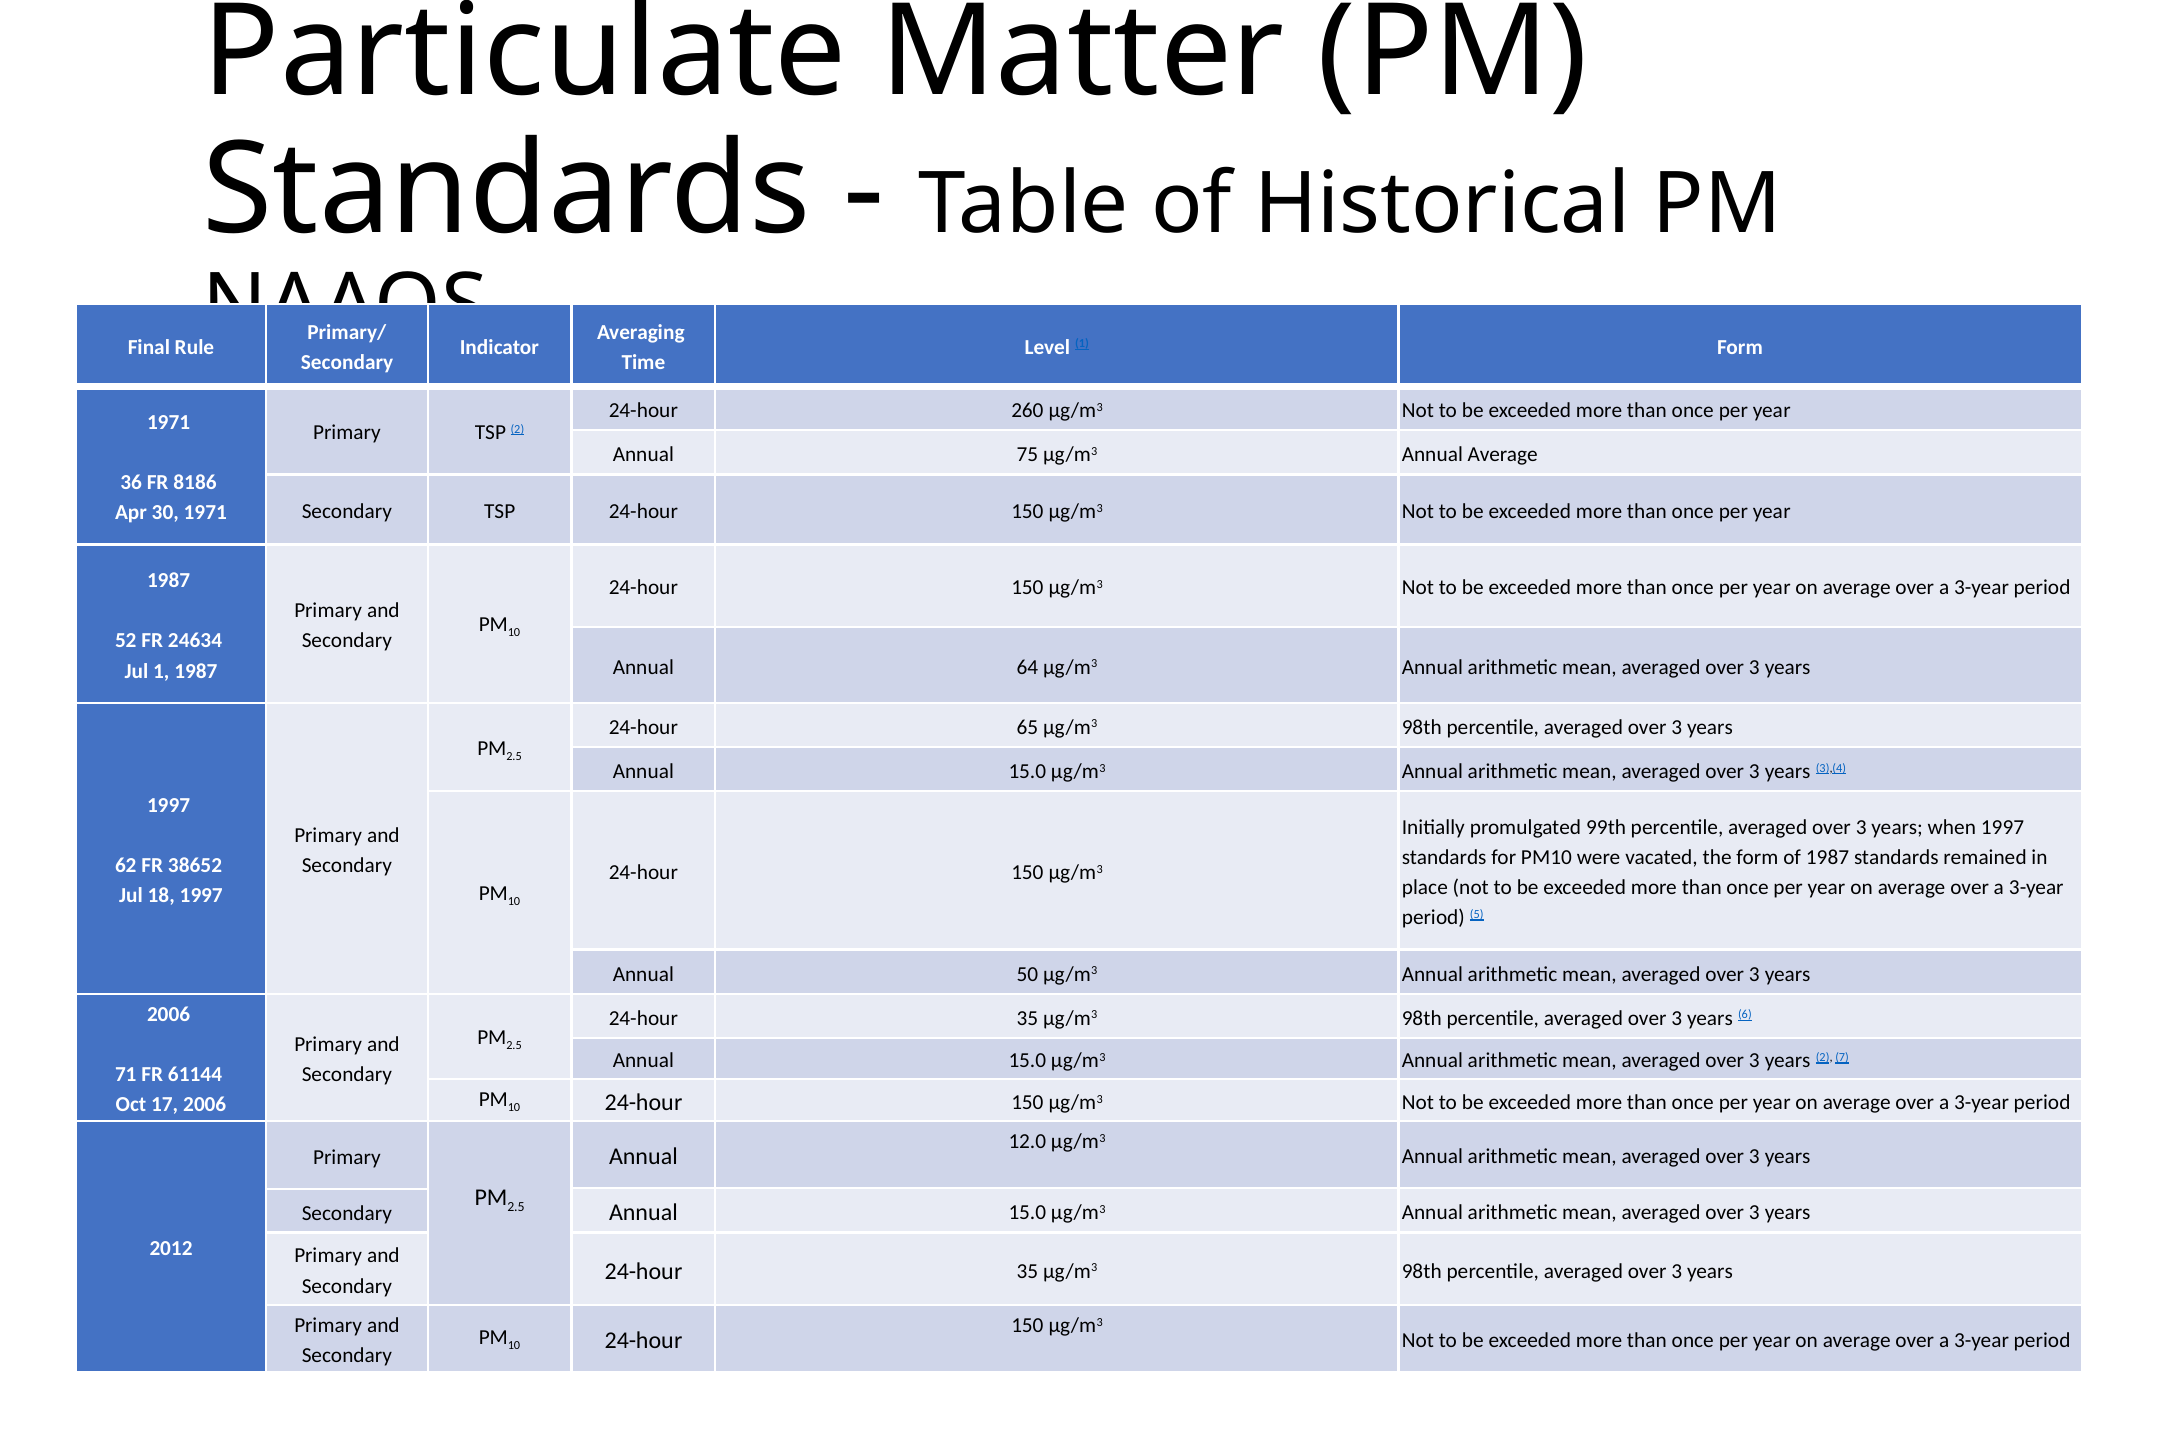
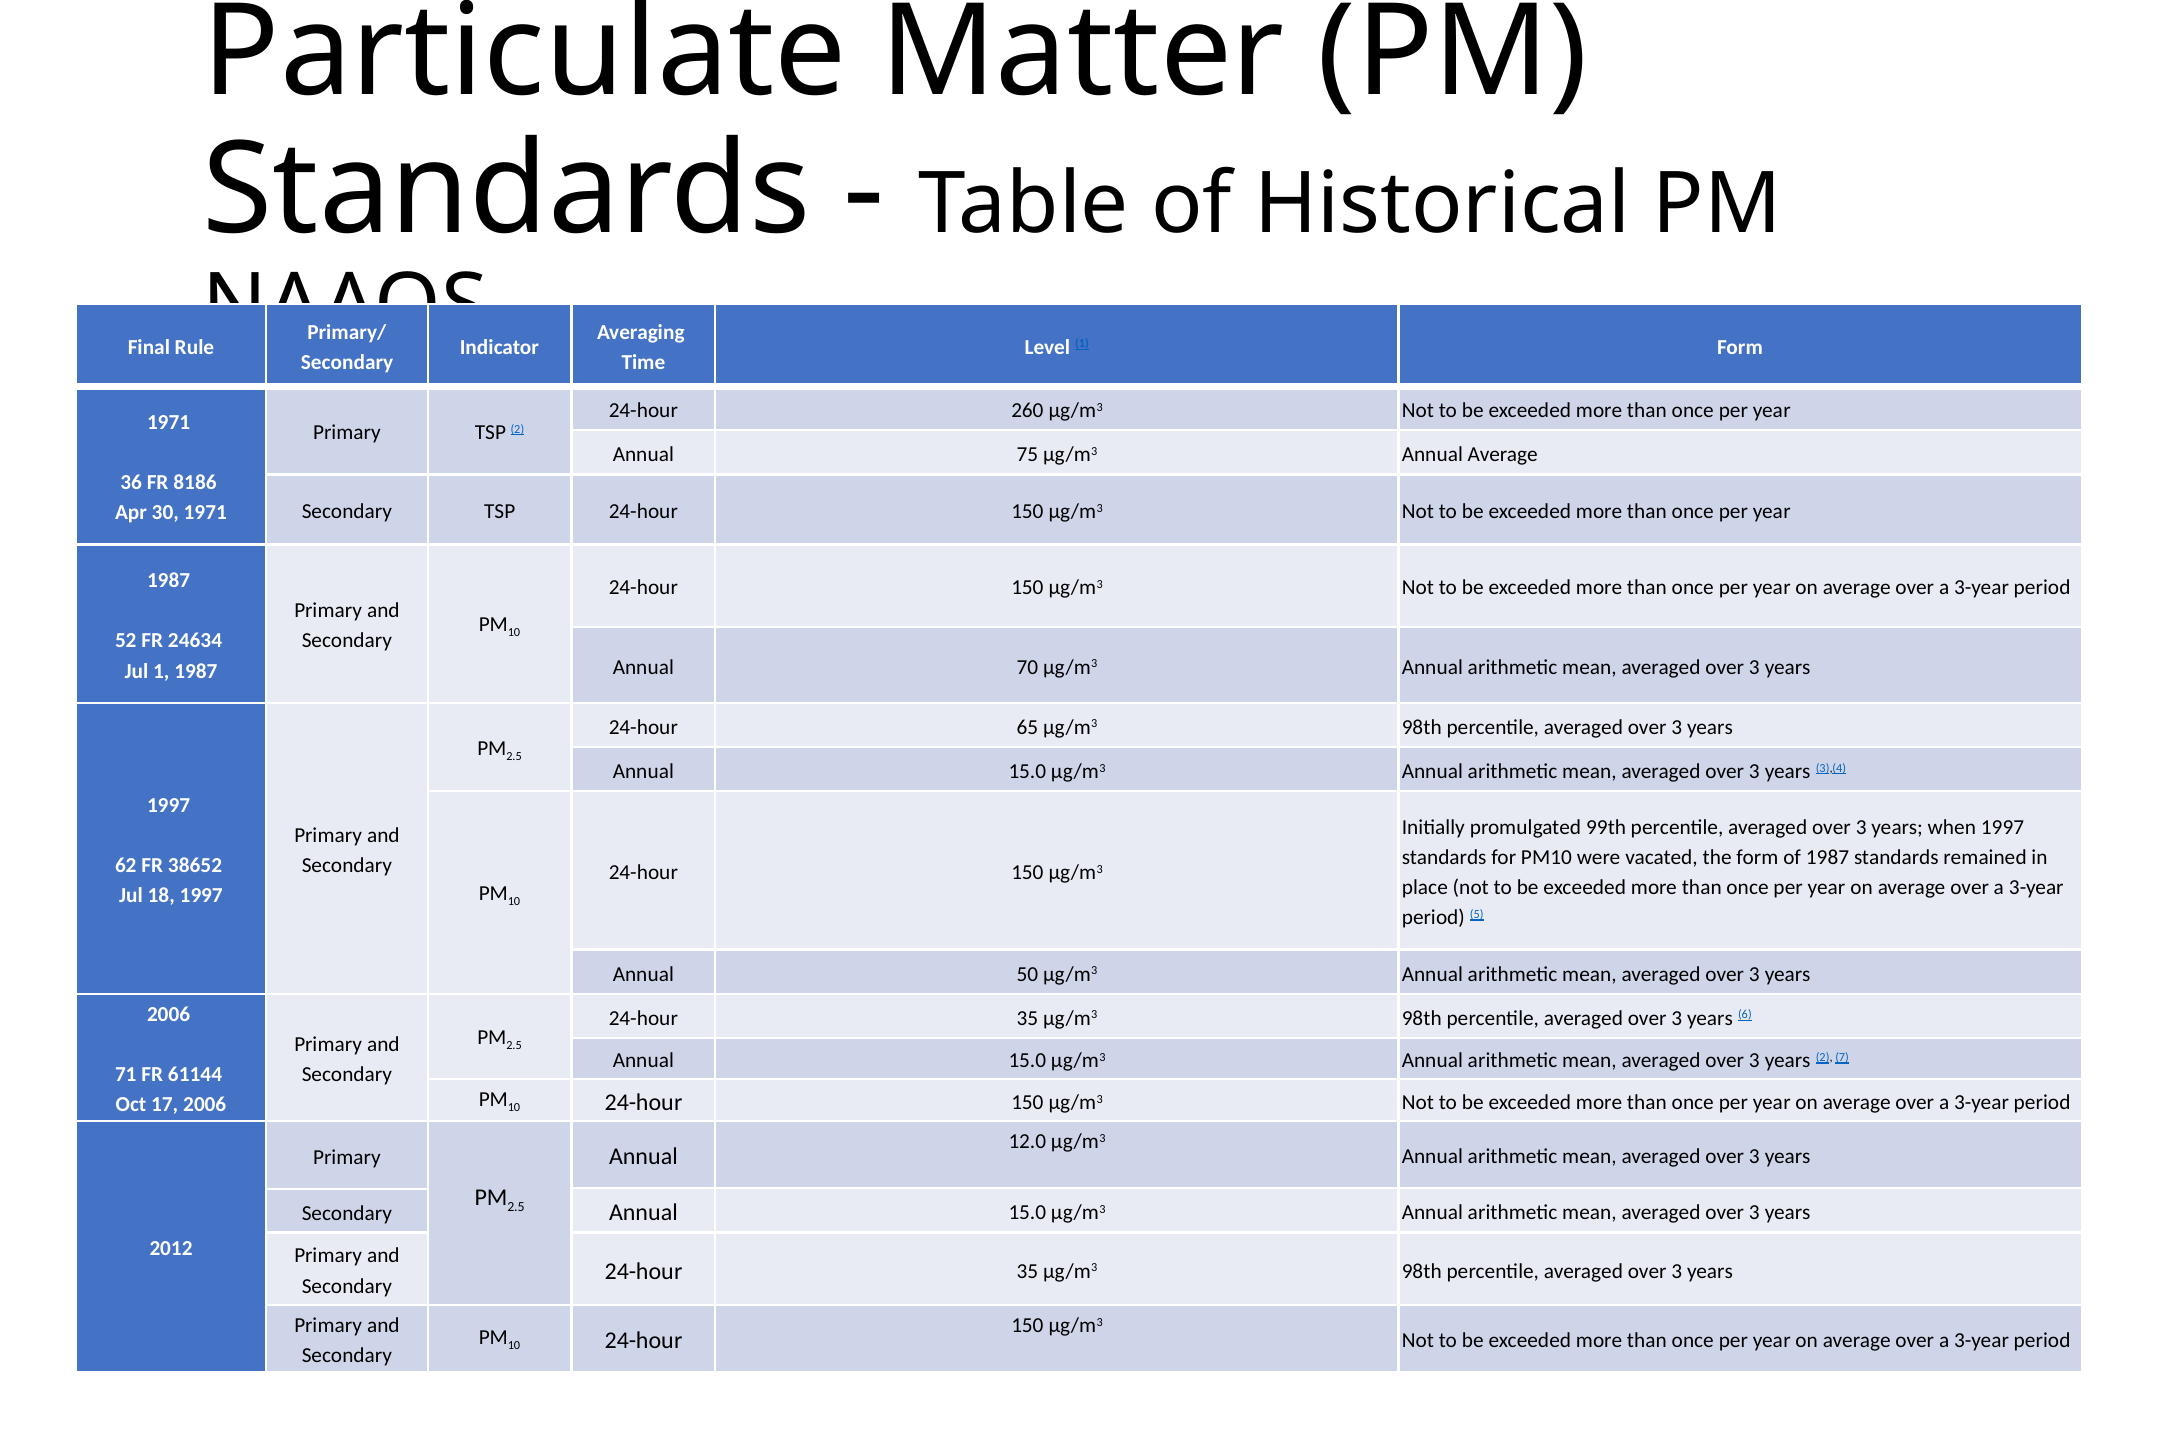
64: 64 -> 70
